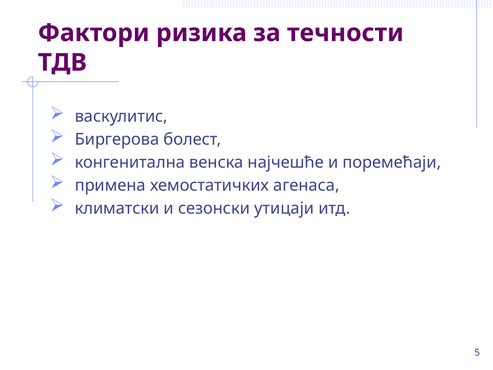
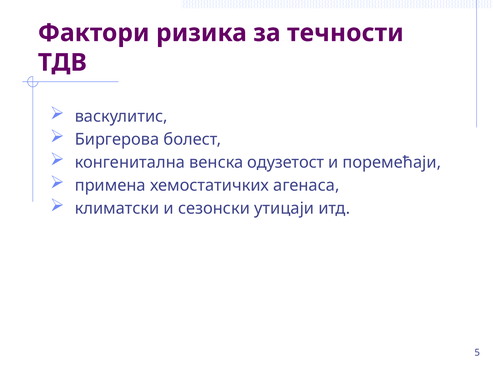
најчешће: најчешће -> одузетост
